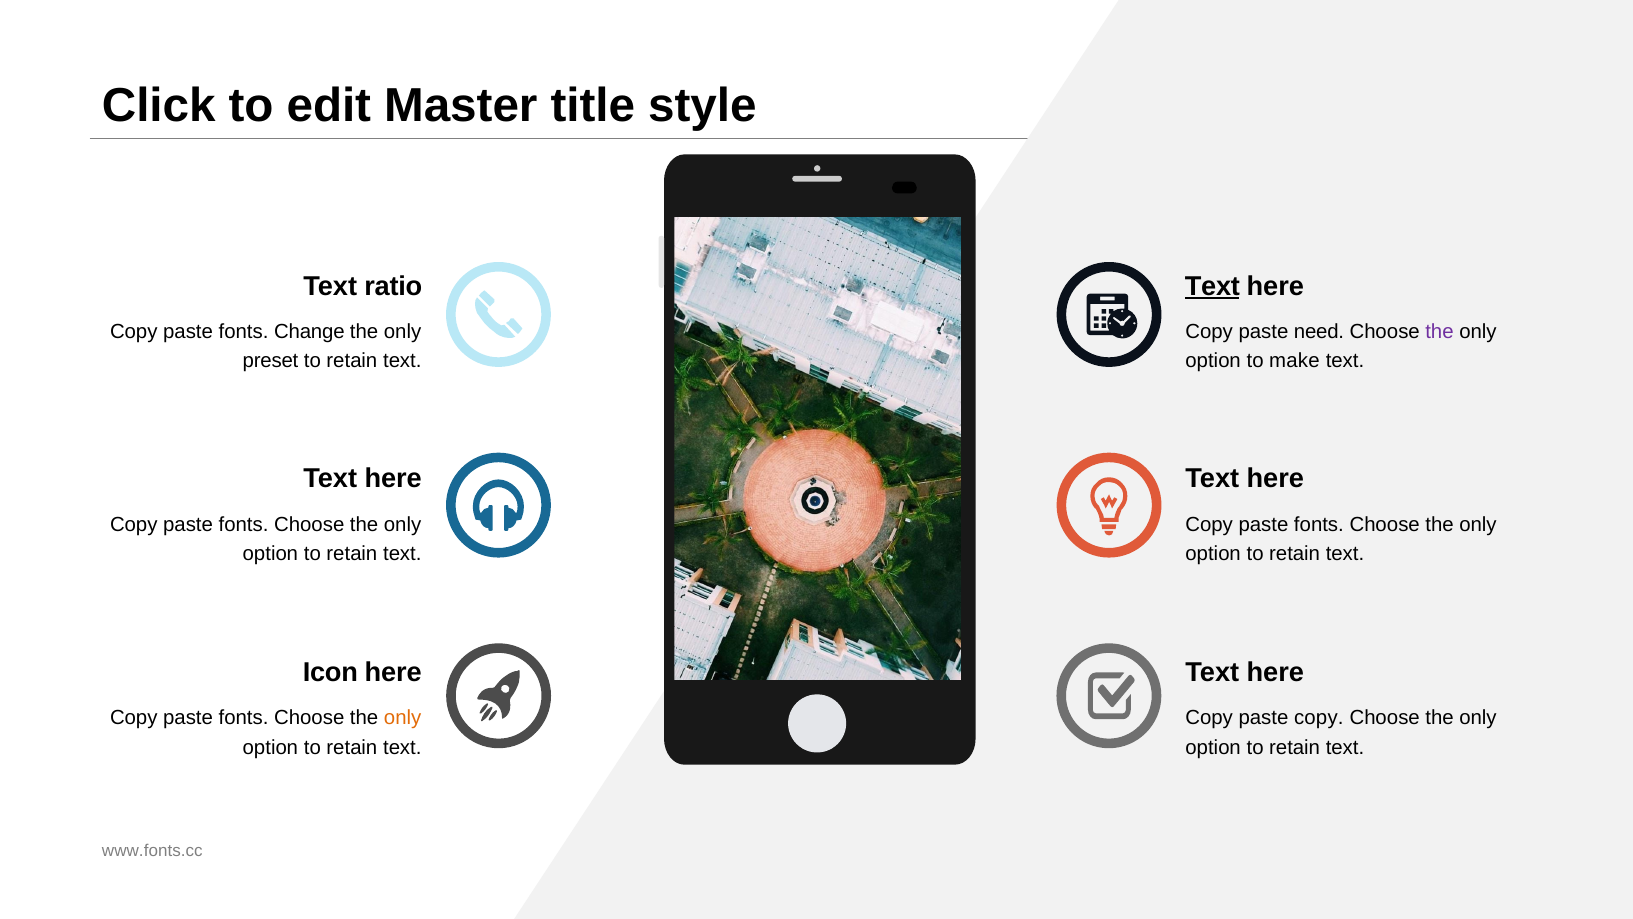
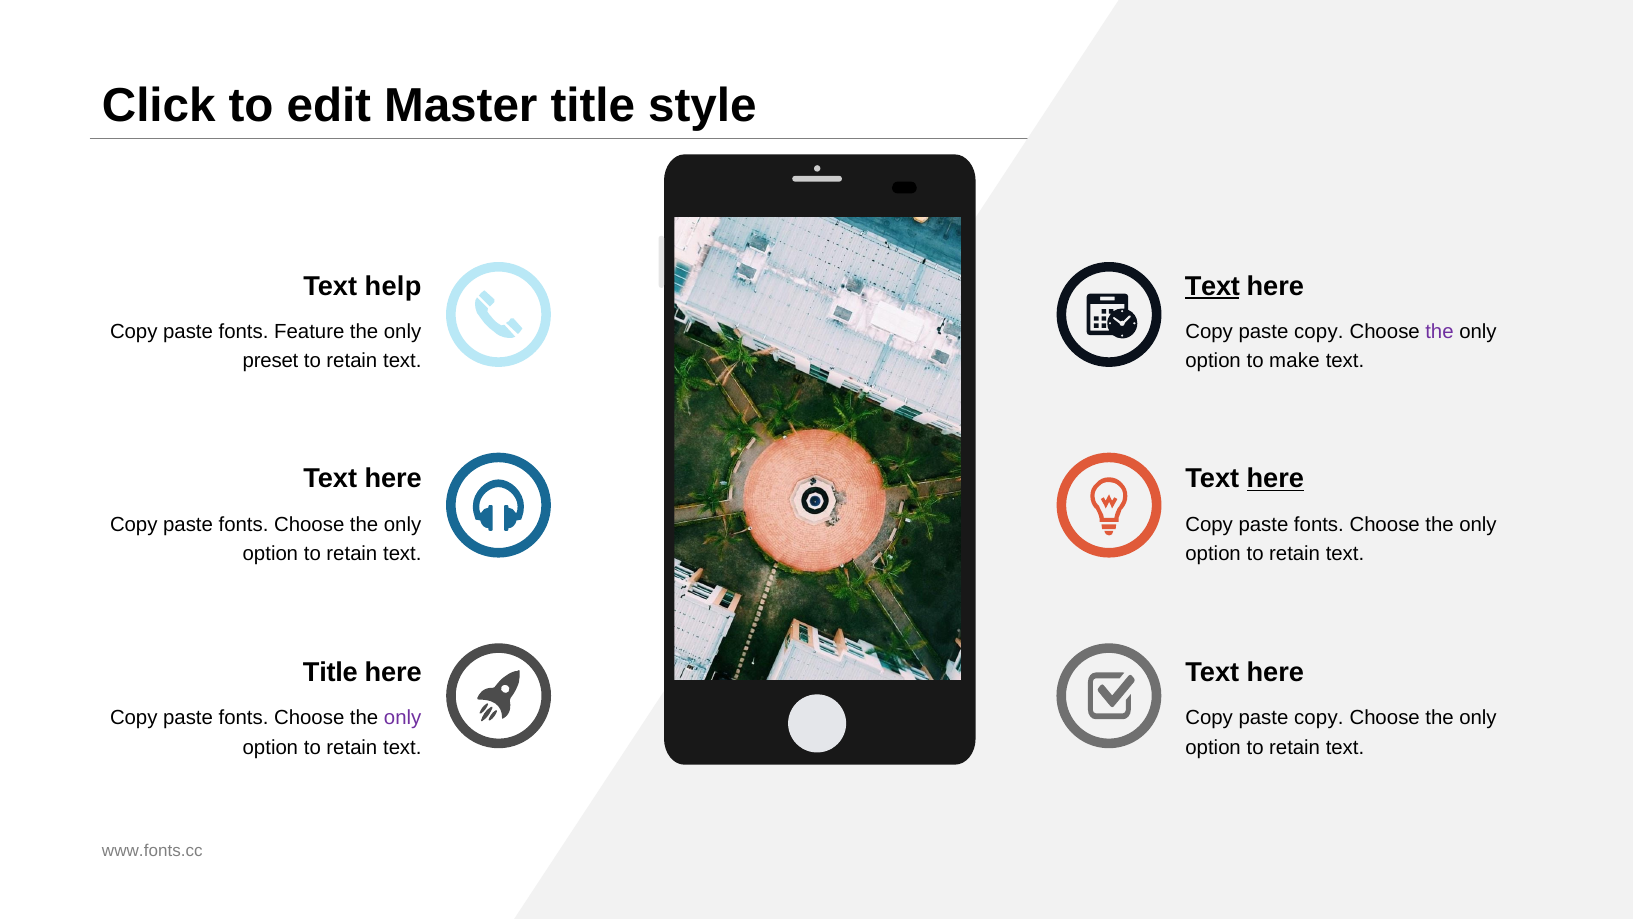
ratio: ratio -> help
Change: Change -> Feature
need at (1319, 332): need -> copy
here at (1275, 479) underline: none -> present
Icon at (330, 672): Icon -> Title
only at (403, 718) colour: orange -> purple
